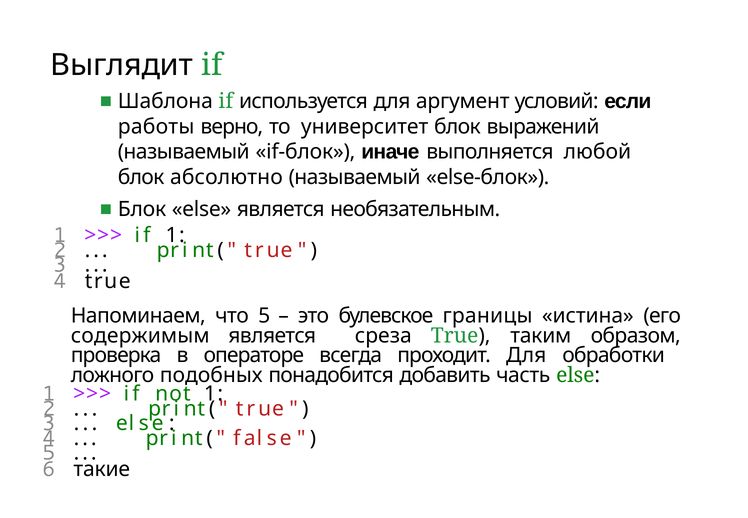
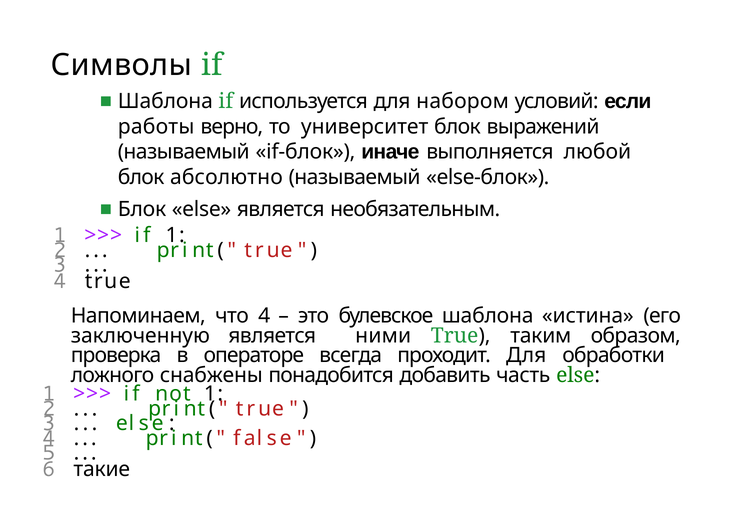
Выглядит: Выглядит -> Символы
аргумент: аргумент -> набором
что 5: 5 -> 4
булевское границы: границы -> шаблона
содержимым: содержимым -> заключенную
среза: среза -> ними
подобных: подобных -> снабжены
